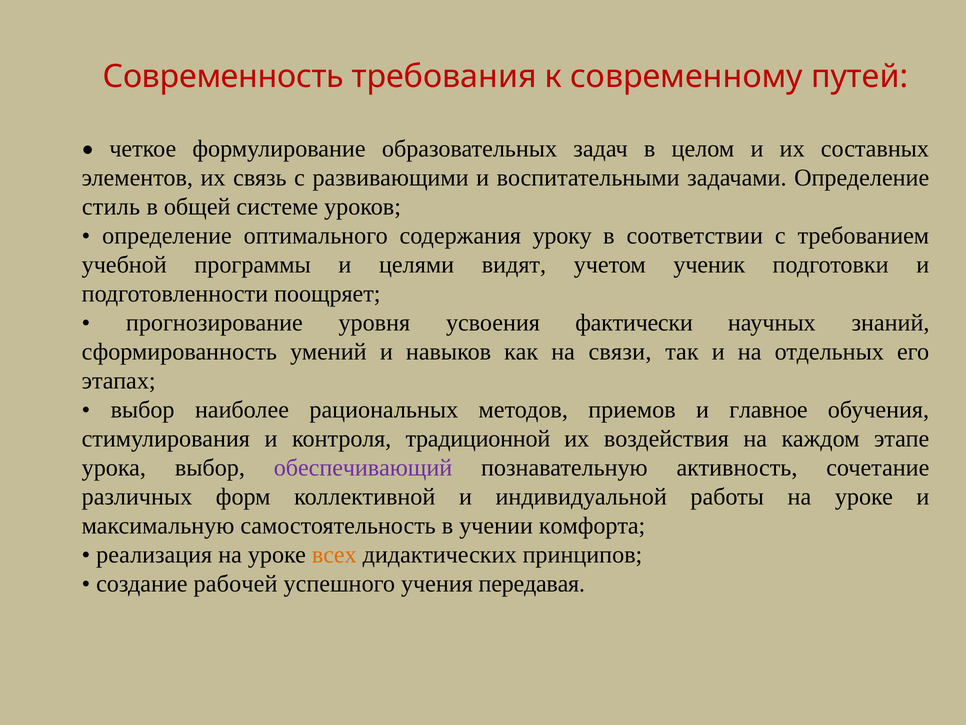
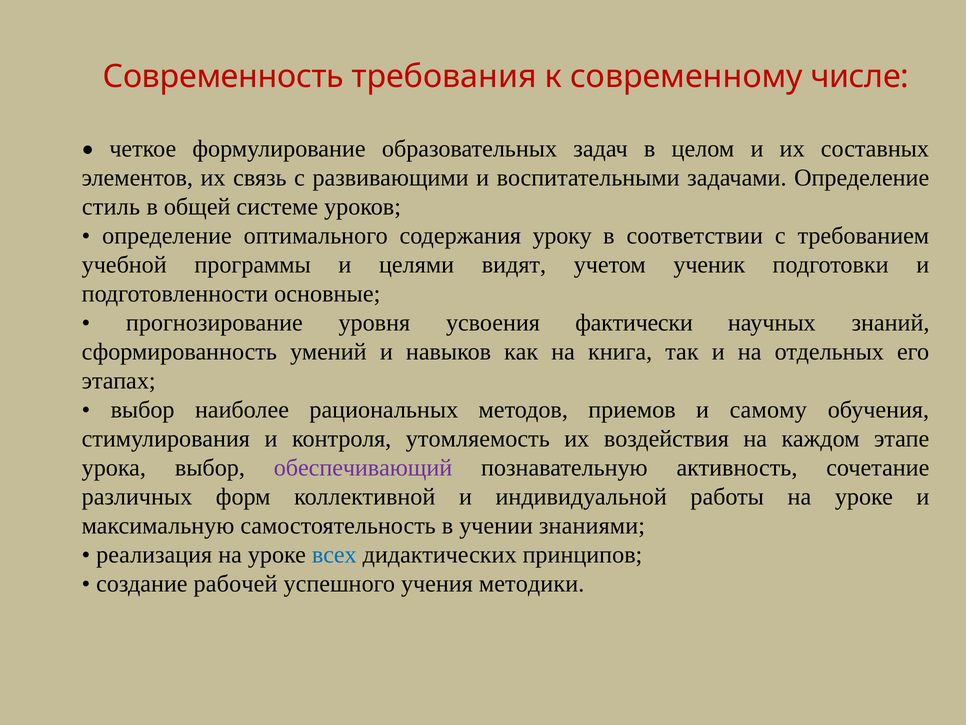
путей: путей -> числе
поощряет: поощряет -> основные
связи: связи -> книга
главное: главное -> самому
традиционной: традиционной -> утомляемость
комфорта: комфорта -> знаниями
всех colour: orange -> blue
передавая: передавая -> методики
